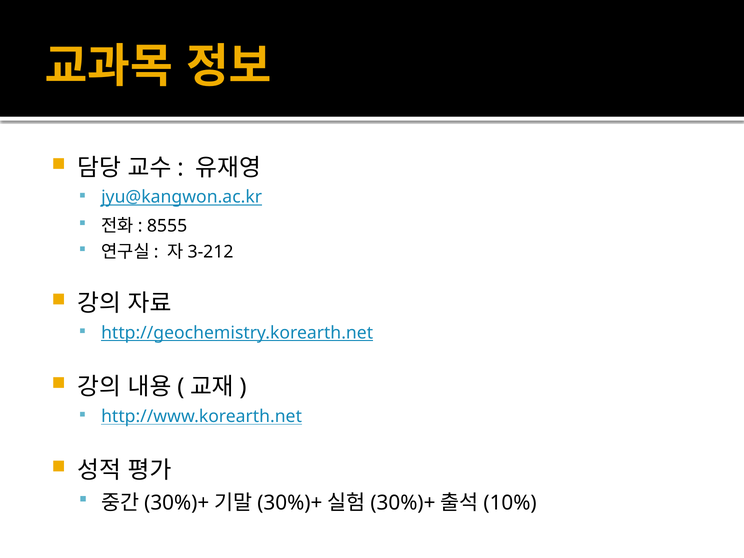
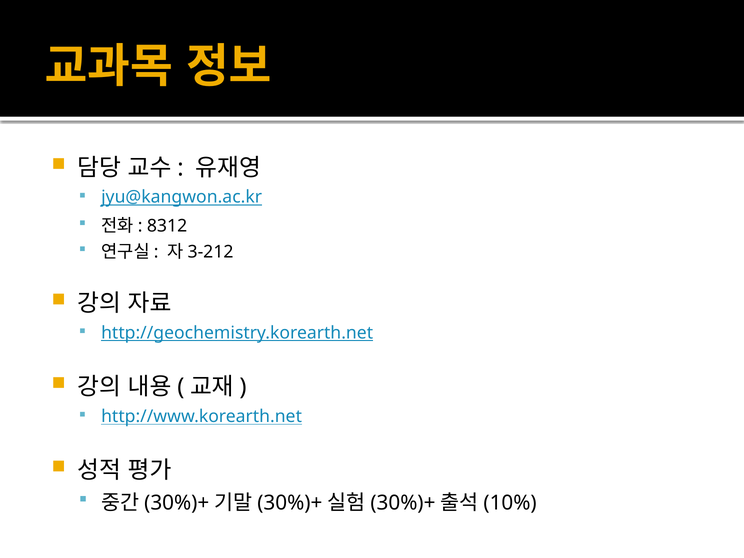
8555: 8555 -> 8312
